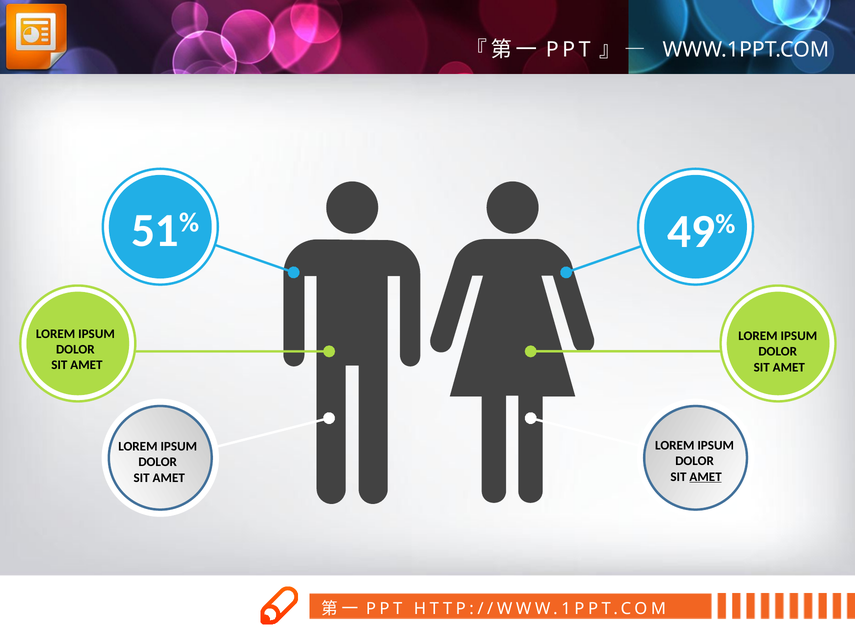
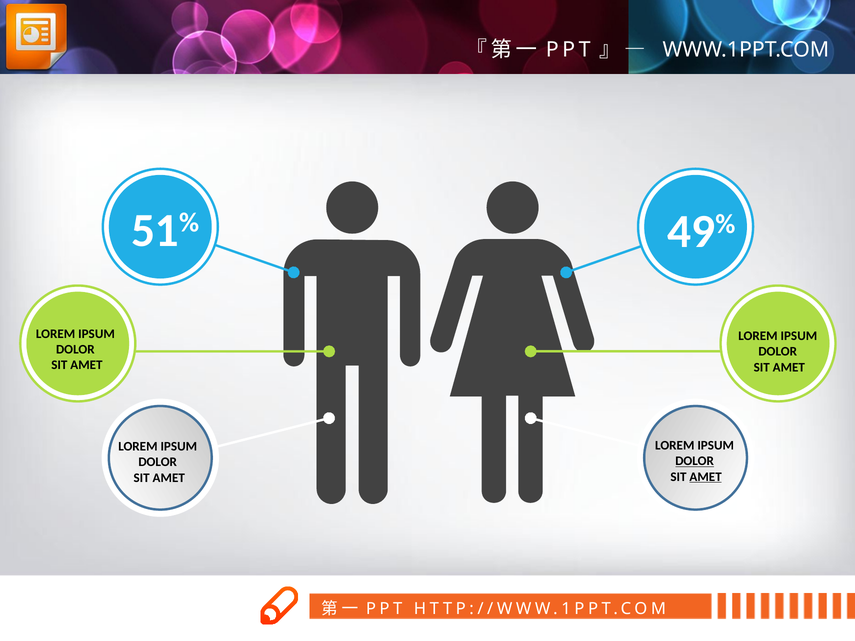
DOLOR at (695, 461) underline: none -> present
